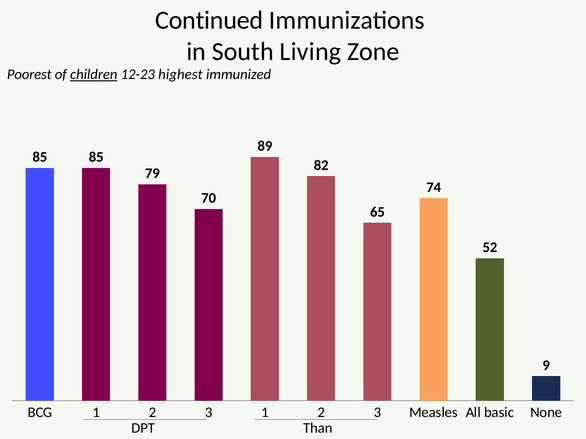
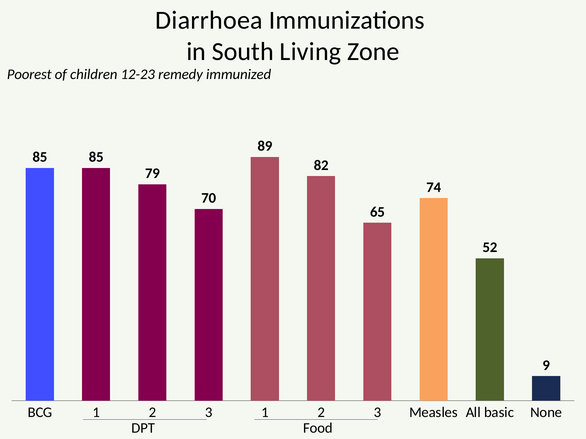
Continued: Continued -> Diarrhoea
children underline: present -> none
highest: highest -> remedy
Than: Than -> Food
